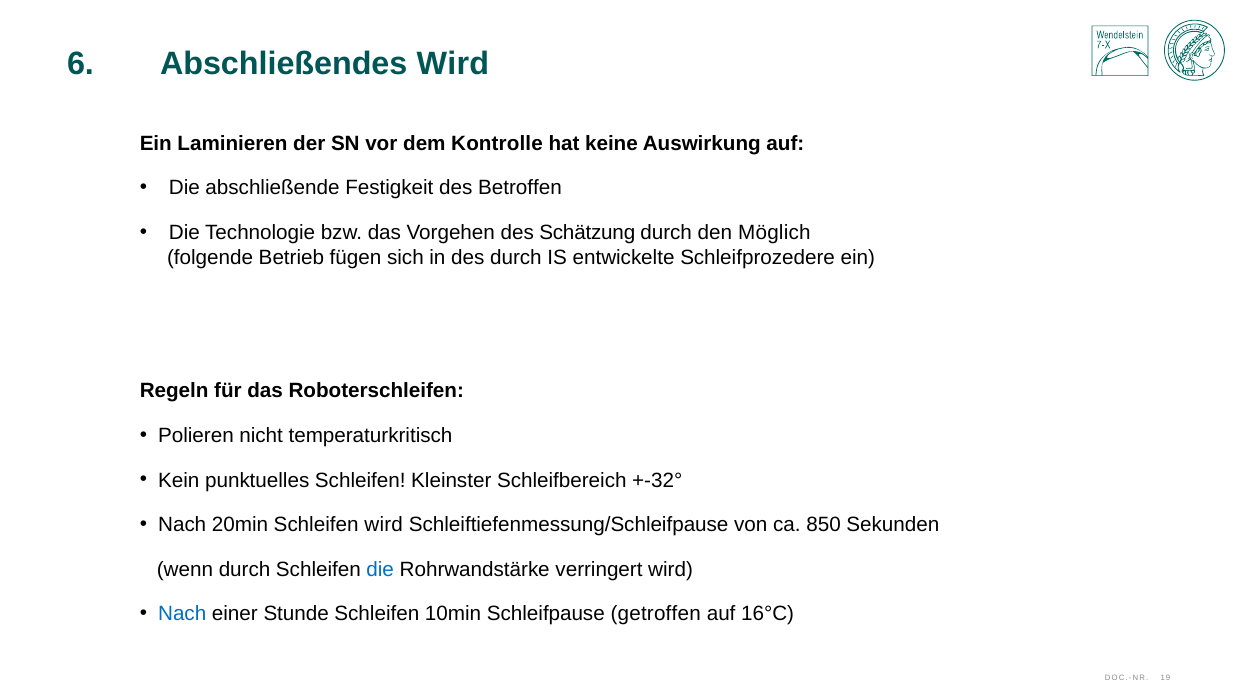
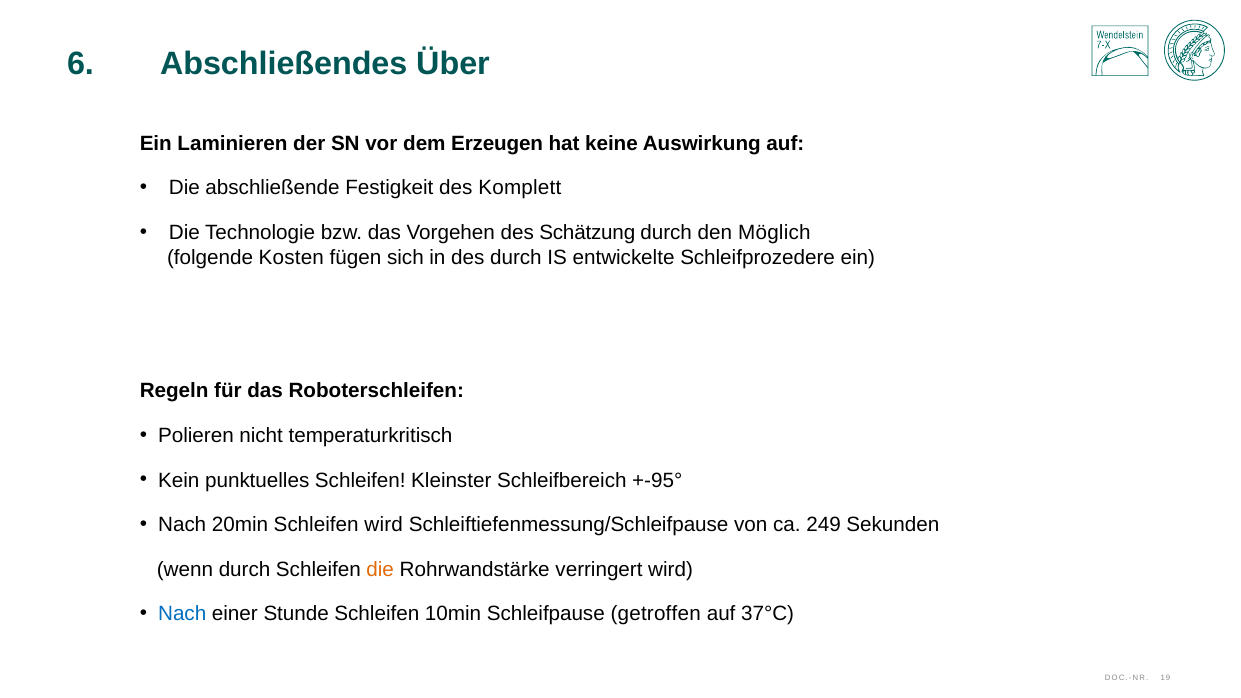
Abschließendes Wird: Wird -> Über
Kontrolle: Kontrolle -> Erzeugen
Betroffen: Betroffen -> Komplett
Betrieb: Betrieb -> Kosten
+-32°: +-32° -> +-95°
850: 850 -> 249
die at (380, 570) colour: blue -> orange
16°C: 16°C -> 37°C
